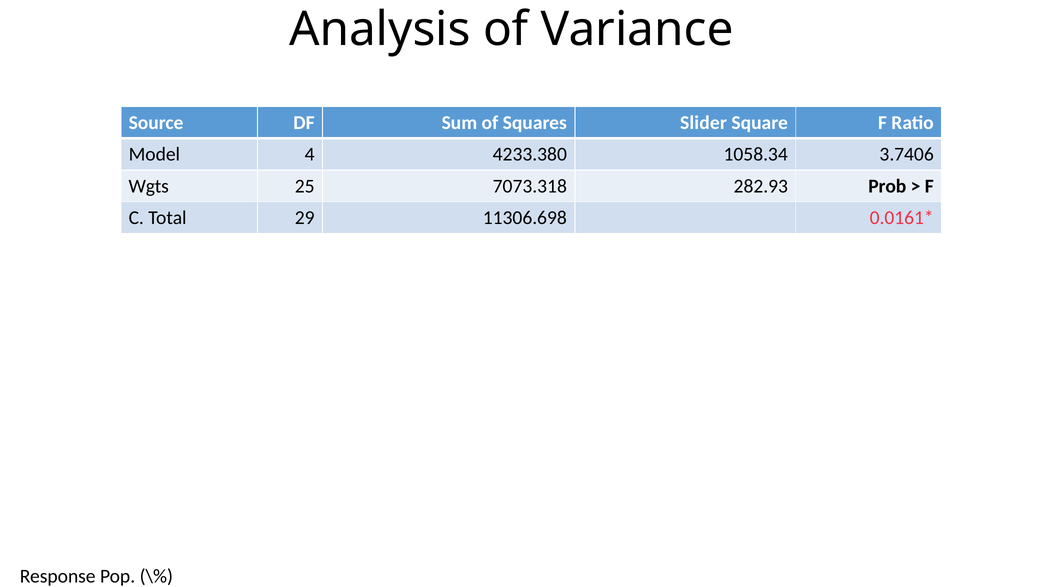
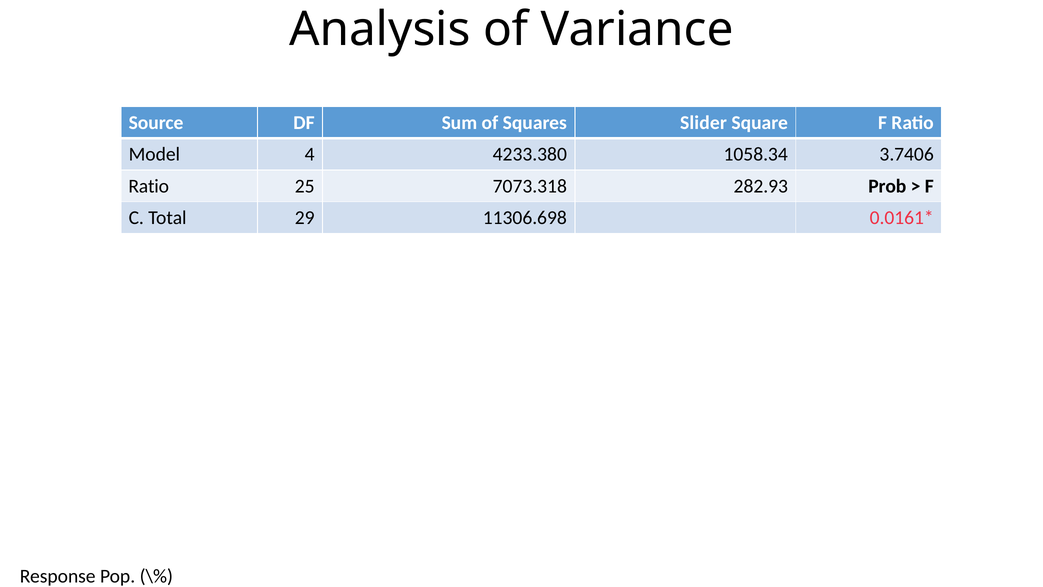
Wgts at (149, 186): Wgts -> Ratio
